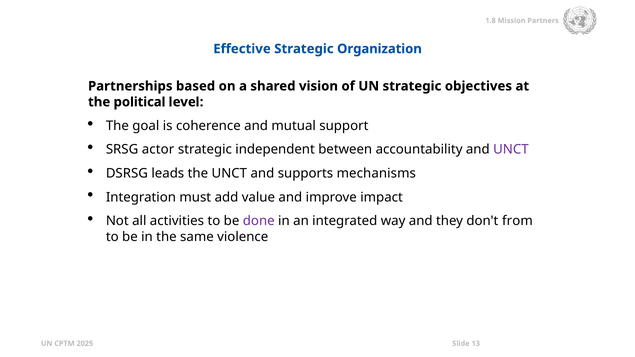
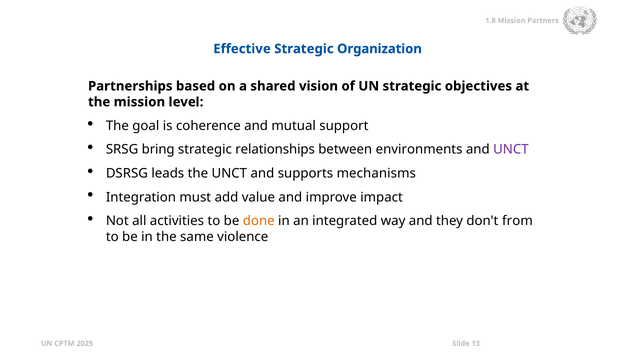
the political: political -> mission
actor: actor -> bring
independent: independent -> relationships
accountability: accountability -> environments
done colour: purple -> orange
